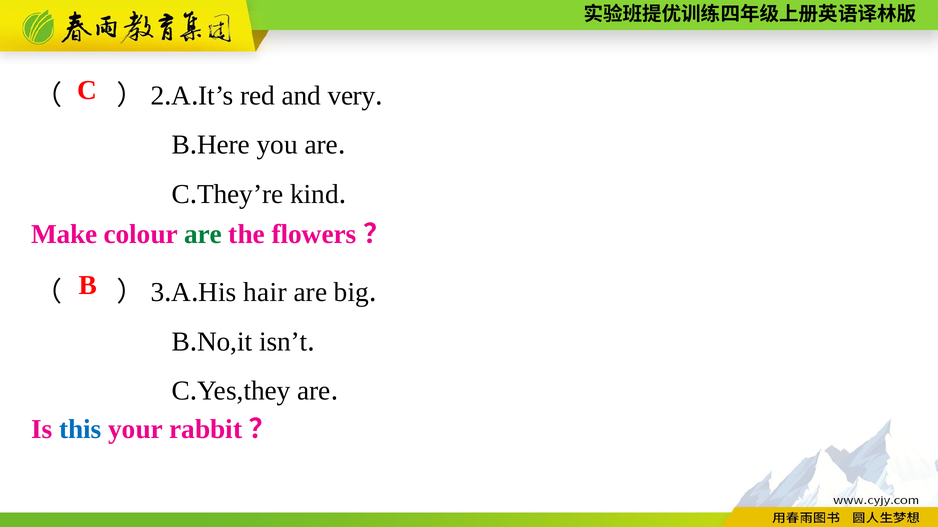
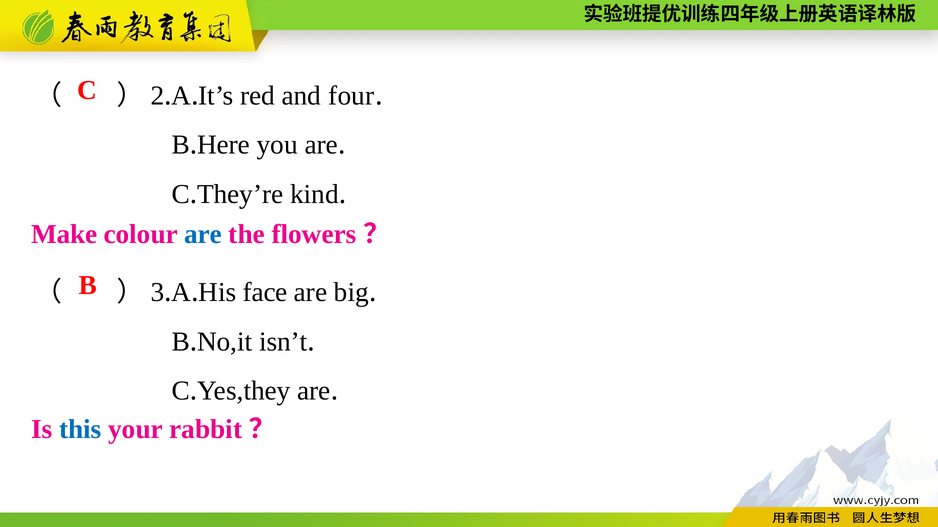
very: very -> four
are at (203, 234) colour: green -> blue
hair: hair -> face
